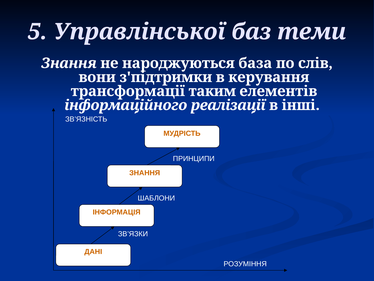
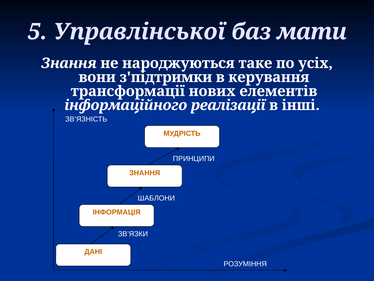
теми: теми -> мати
база: база -> таке
слів: слів -> усіх
таким: таким -> нових
